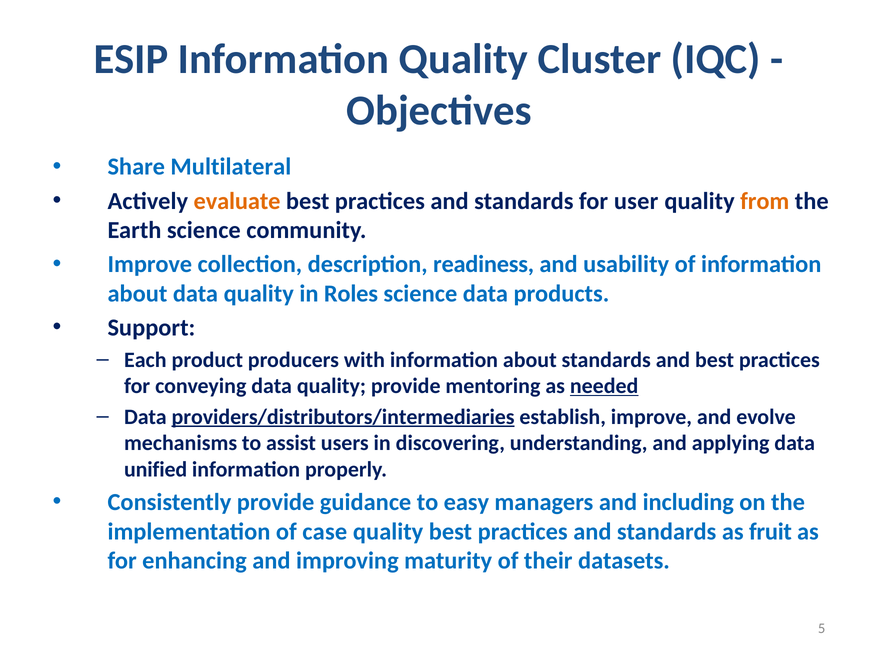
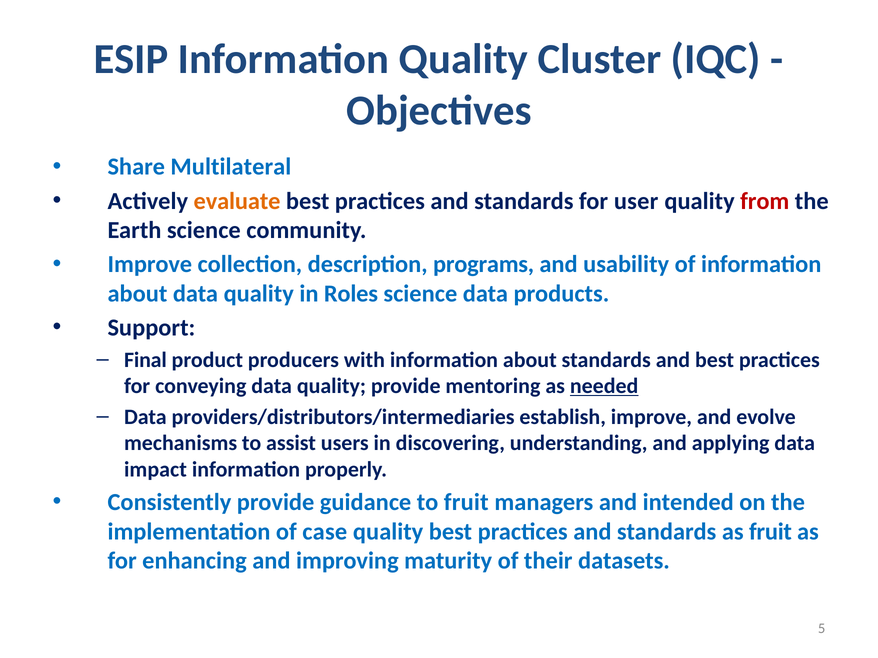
from colour: orange -> red
readiness: readiness -> programs
Each: Each -> Final
providers/distributors/intermediaries underline: present -> none
unified: unified -> impact
to easy: easy -> fruit
including: including -> intended
